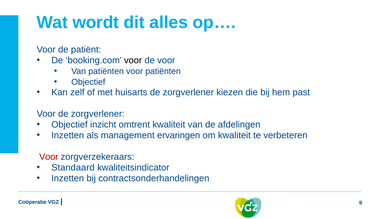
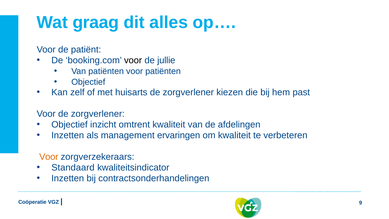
wordt: wordt -> graag
de voor: voor -> jullie
Voor at (49, 157) colour: red -> orange
